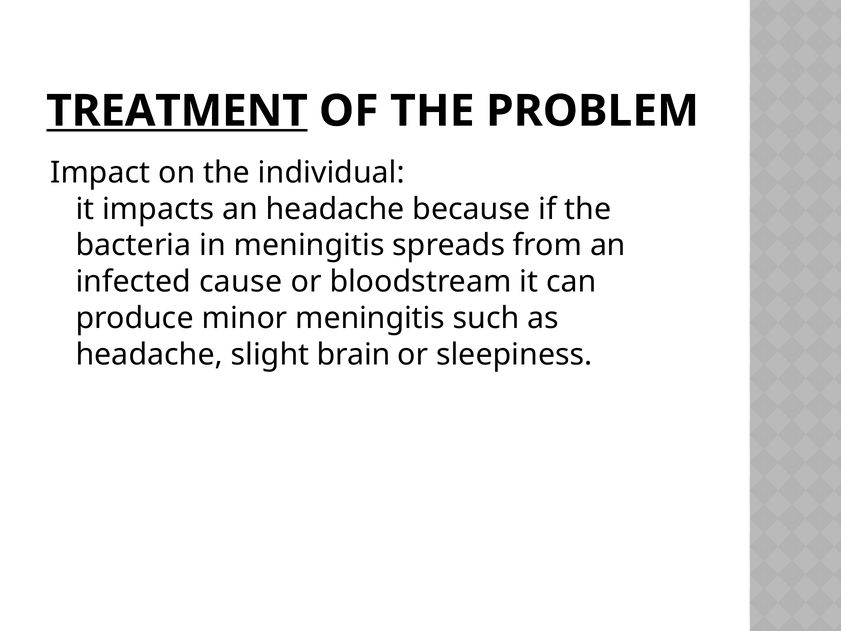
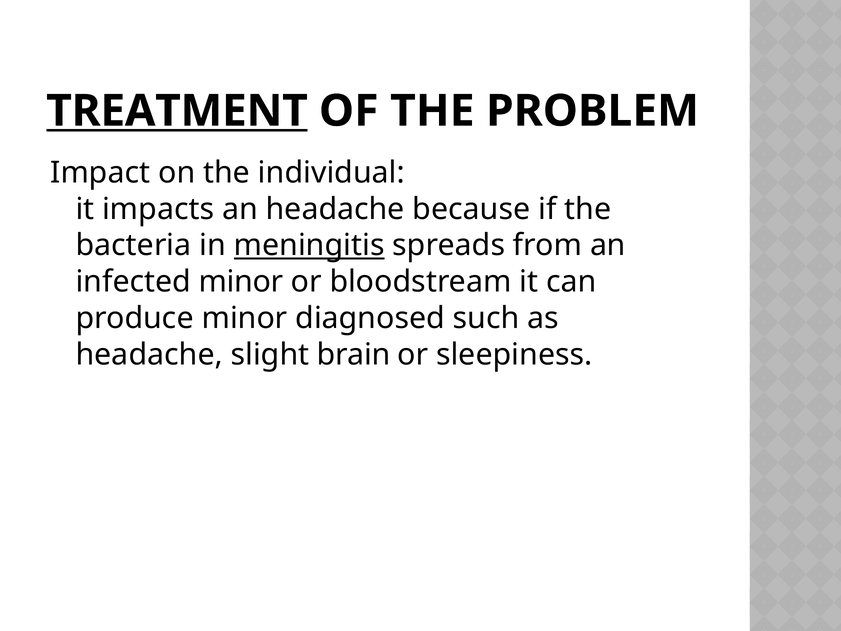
meningitis at (309, 245) underline: none -> present
infected cause: cause -> minor
minor meningitis: meningitis -> diagnosed
